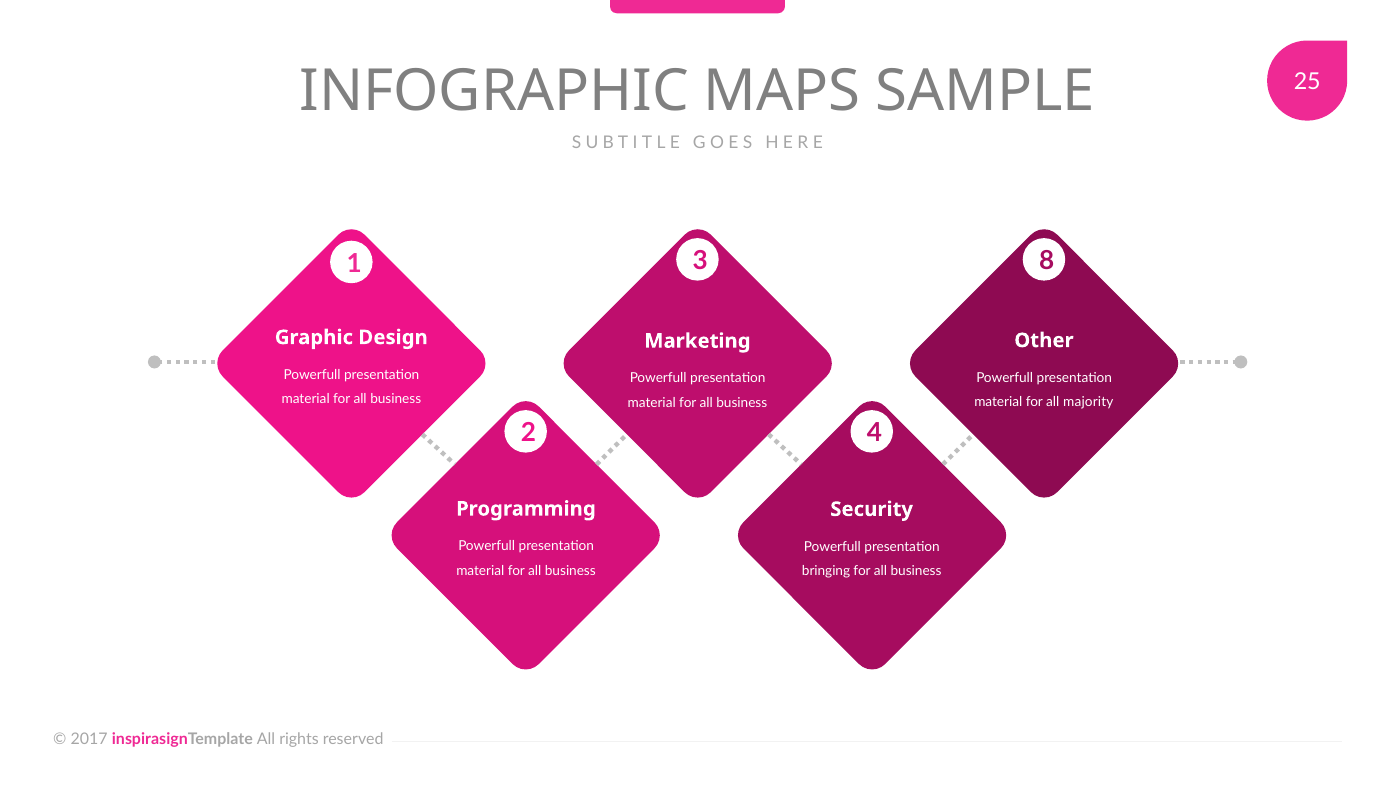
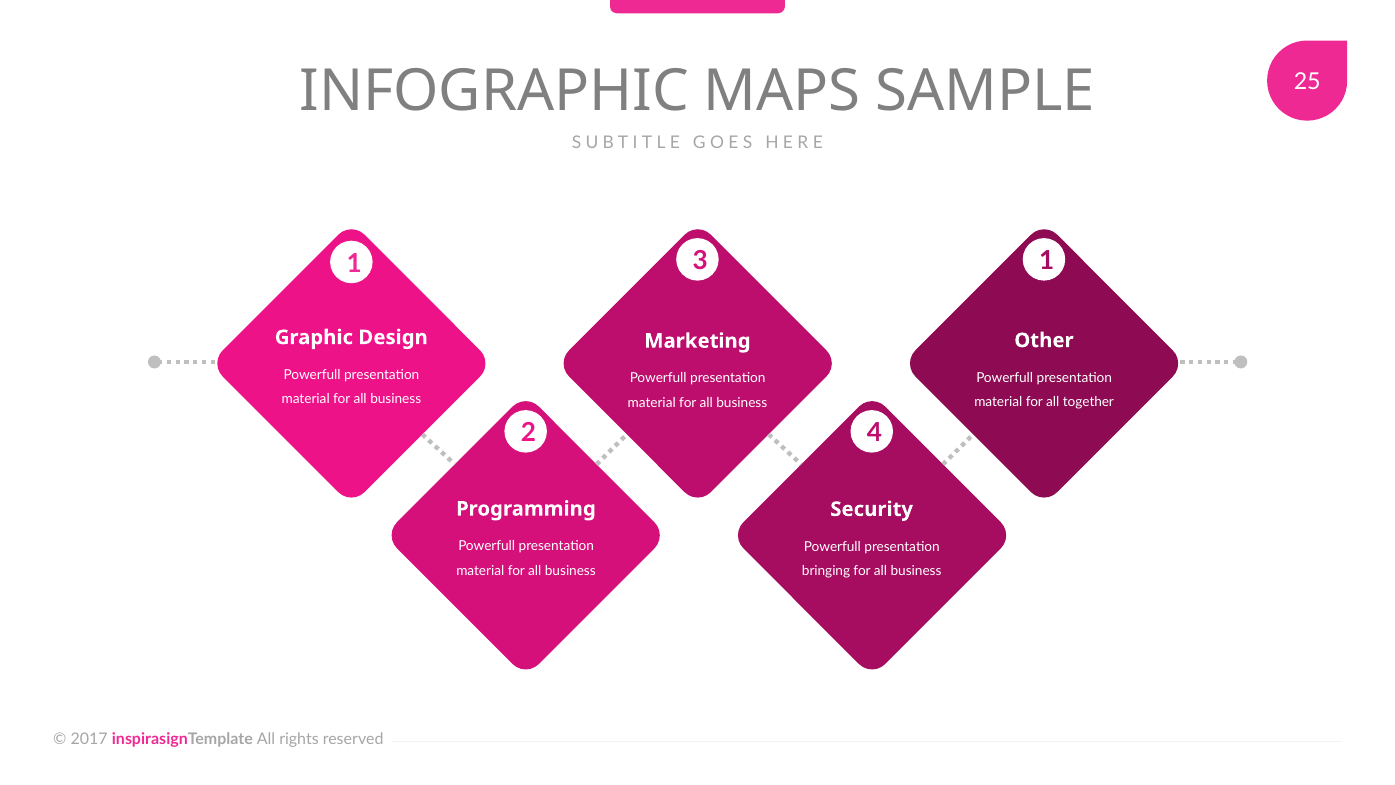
3 8: 8 -> 1
majority: majority -> together
